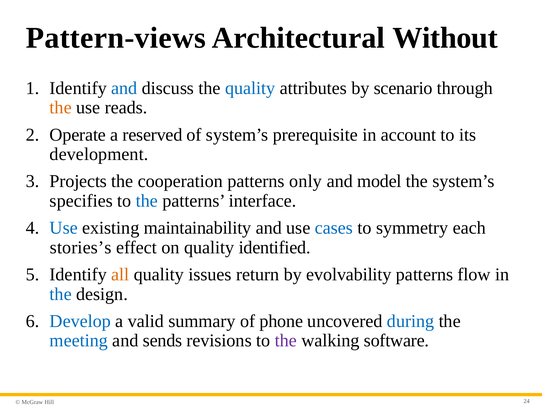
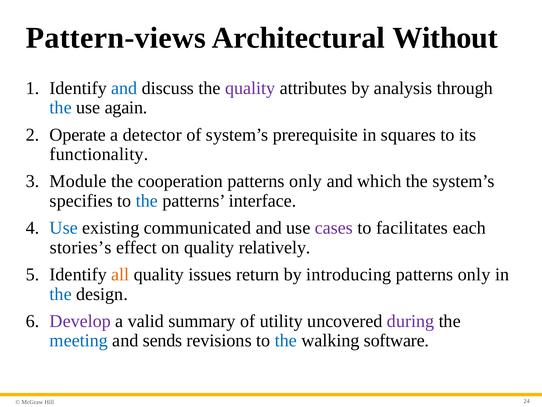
quality at (250, 88) colour: blue -> purple
scenario: scenario -> analysis
the at (61, 108) colour: orange -> blue
reads: reads -> again
reserved: reserved -> detector
account: account -> squares
development: development -> functionality
Projects: Projects -> Module
model: model -> which
maintainability: maintainability -> communicated
cases colour: blue -> purple
symmetry: symmetry -> facilitates
identified: identified -> relatively
evolvability: evolvability -> introducing
flow at (474, 274): flow -> only
Develop colour: blue -> purple
phone: phone -> utility
during colour: blue -> purple
the at (286, 340) colour: purple -> blue
